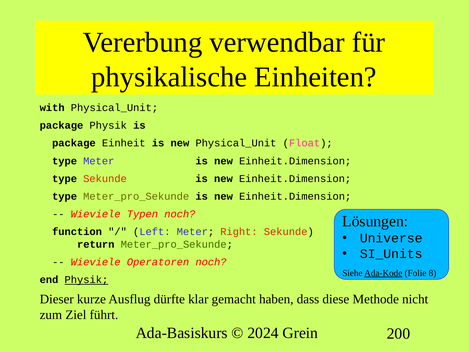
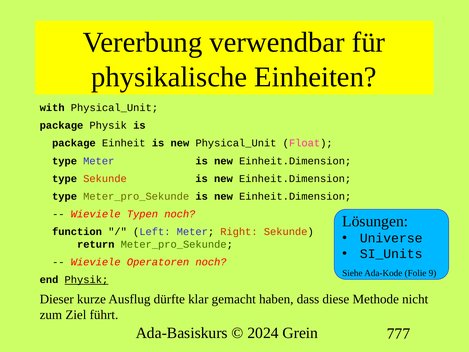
Ada-Kode underline: present -> none
8: 8 -> 9
200: 200 -> 777
